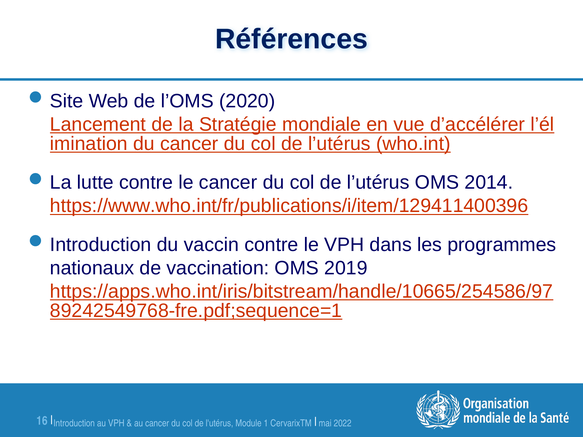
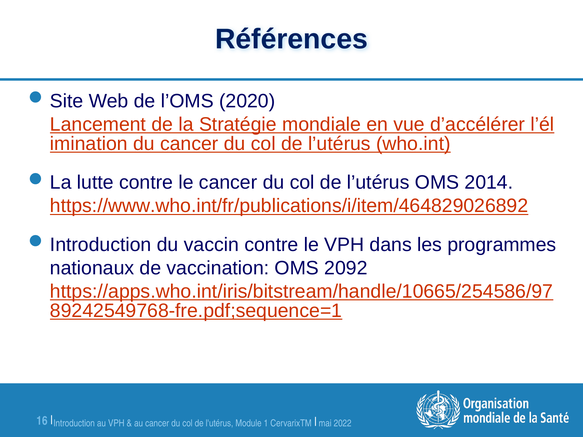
https://www.who.int/fr/publications/i/item/129411400396: https://www.who.int/fr/publications/i/item/129411400396 -> https://www.who.int/fr/publications/i/item/464829026892
2019: 2019 -> 2092
